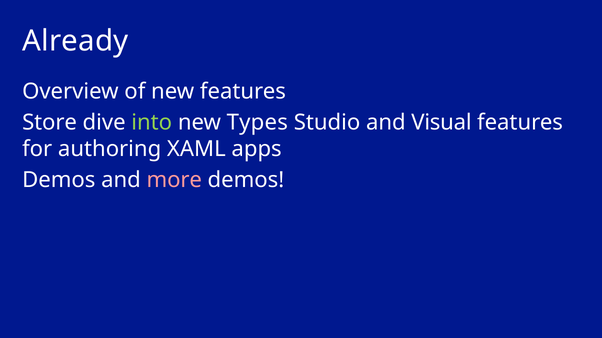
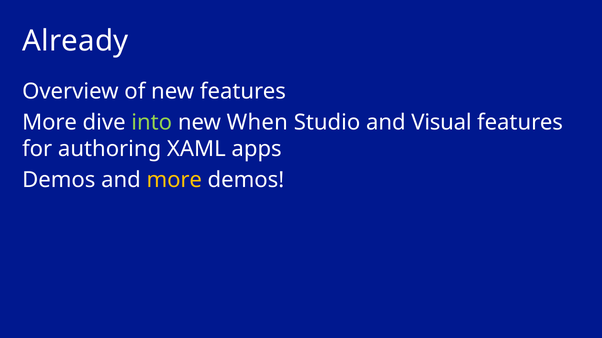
Store at (50, 123): Store -> More
Types: Types -> When
more at (174, 180) colour: pink -> yellow
